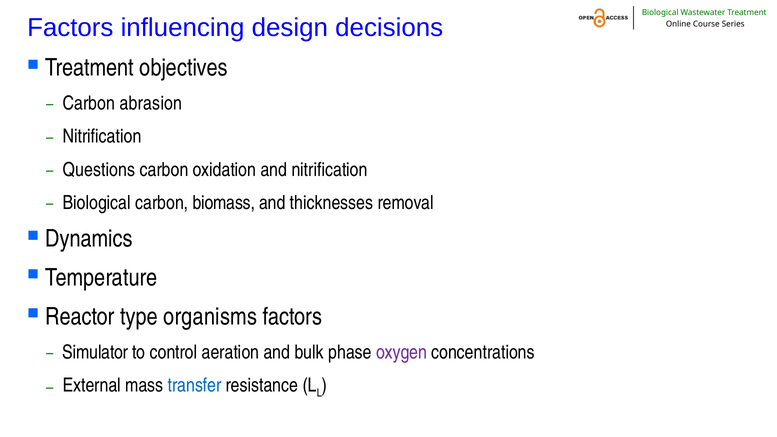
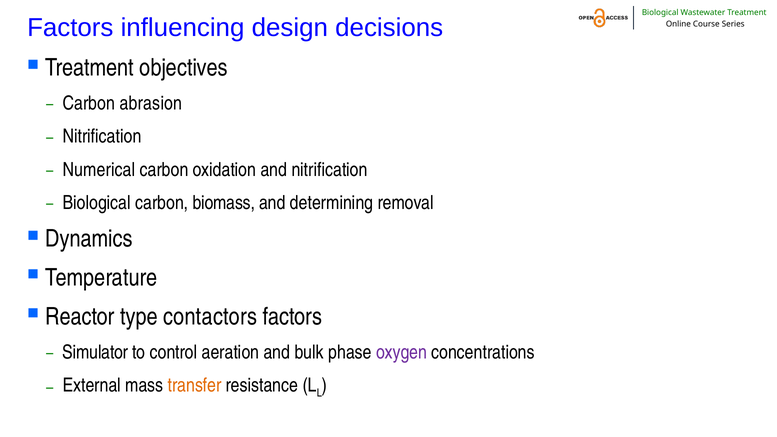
Questions: Questions -> Numerical
thicknesses: thicknesses -> determining
organisms: organisms -> contactors
transfer colour: blue -> orange
